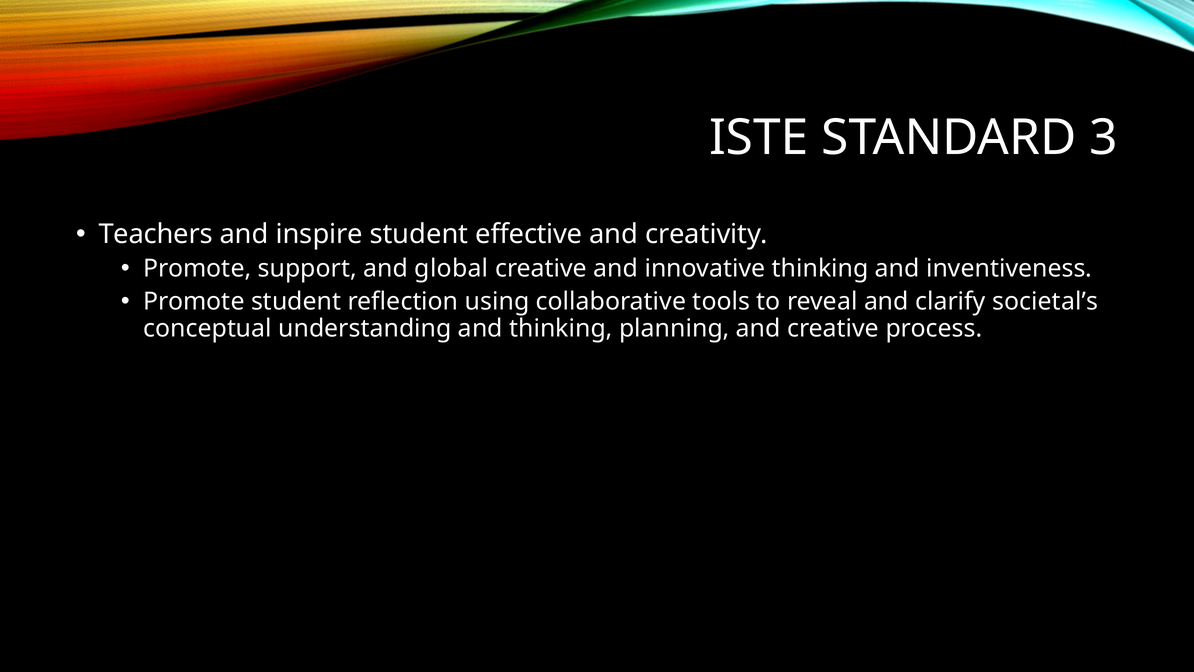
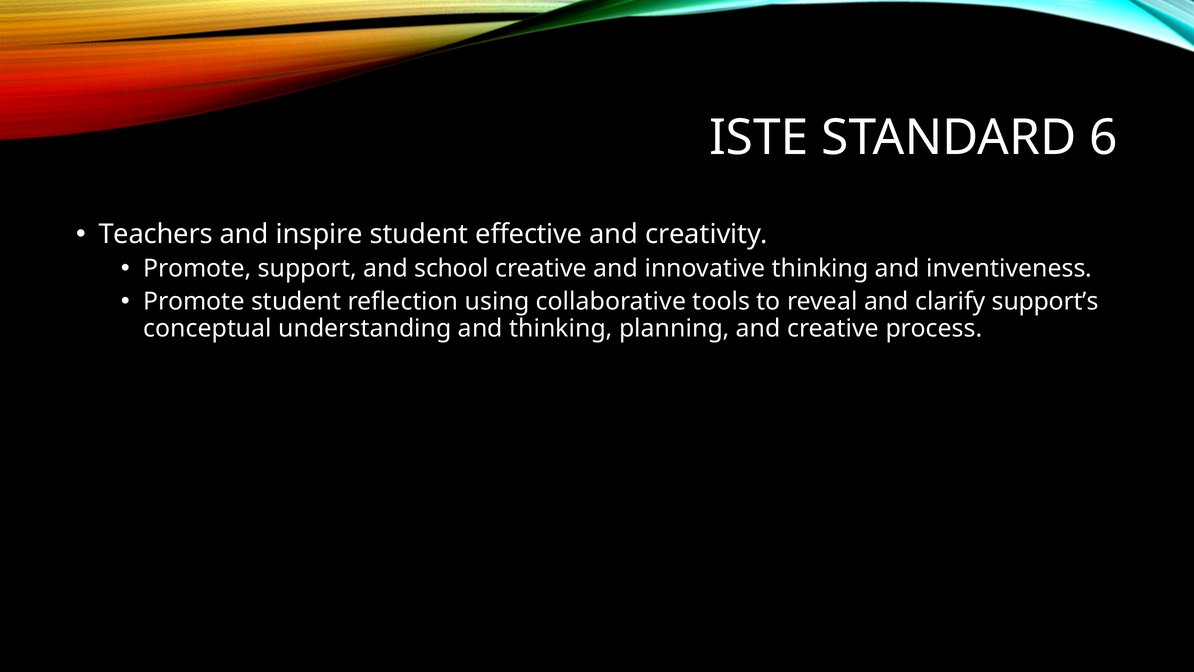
3: 3 -> 6
global: global -> school
societal’s: societal’s -> support’s
